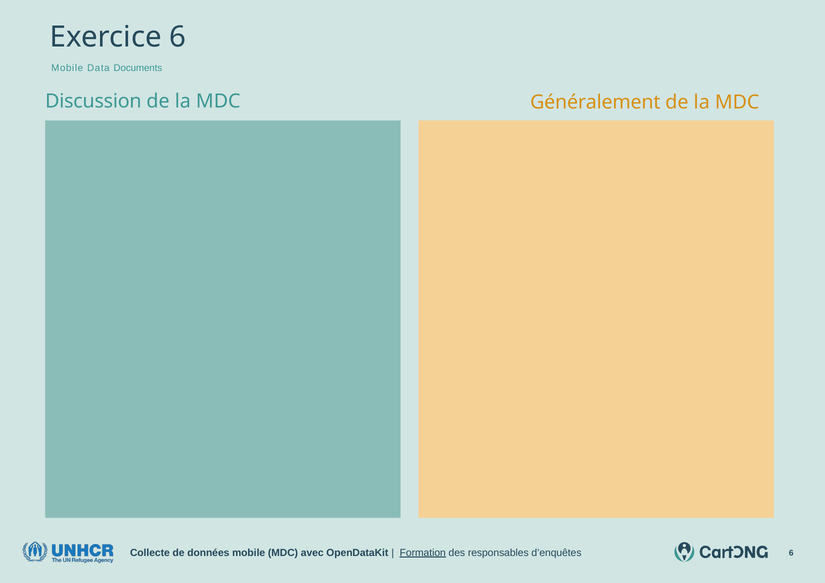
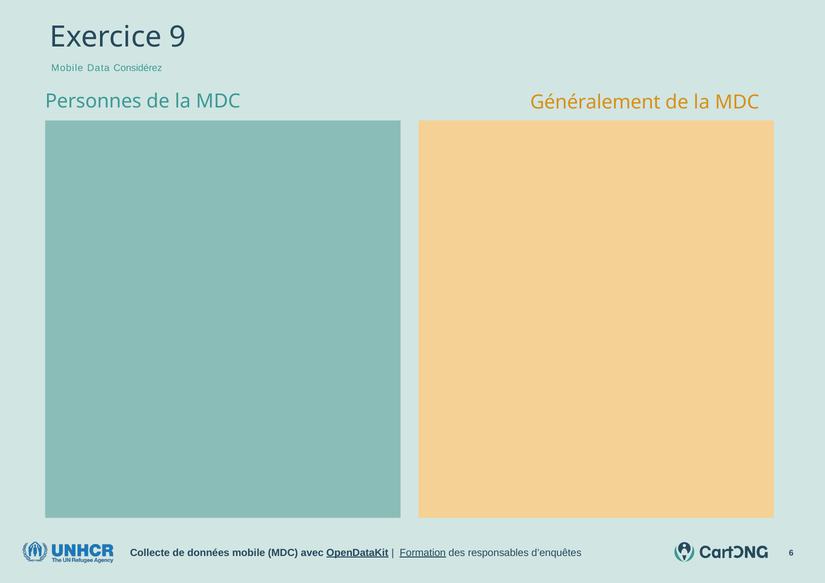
Exercice 6: 6 -> 9
Documents: Documents -> Considérez
Discussion: Discussion -> Personnes
OpenDataKit underline: none -> present
